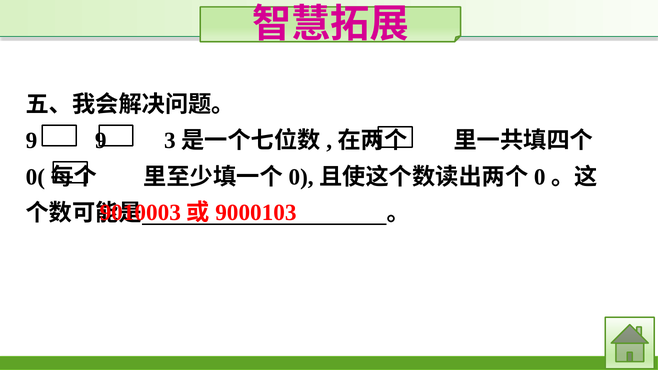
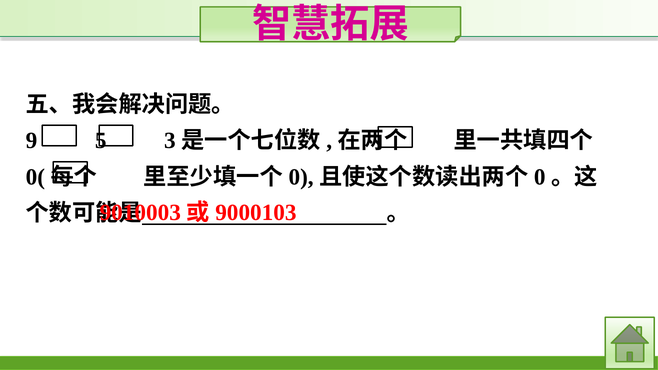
9 9: 9 -> 5
